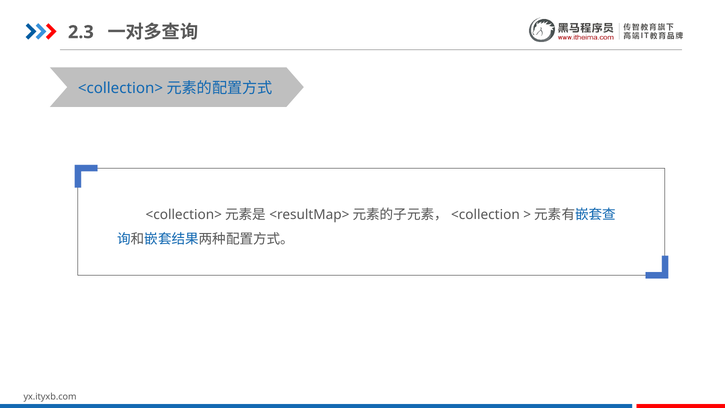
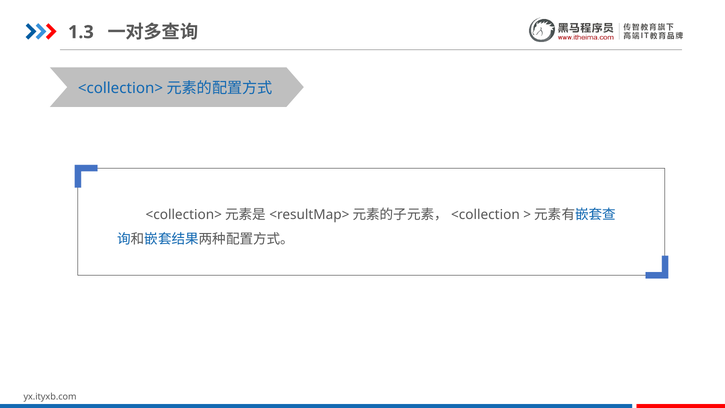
2.3: 2.3 -> 1.3
